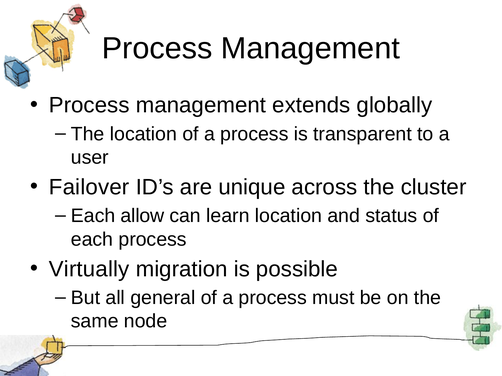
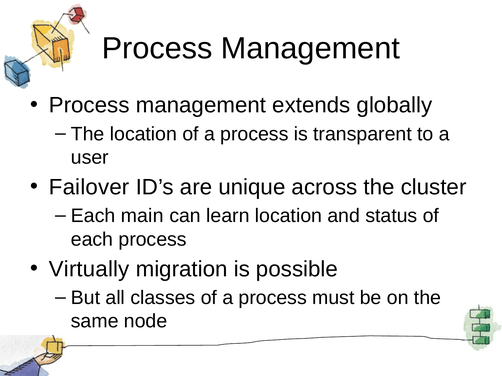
allow: allow -> main
general: general -> classes
